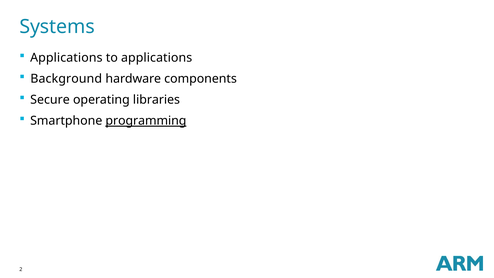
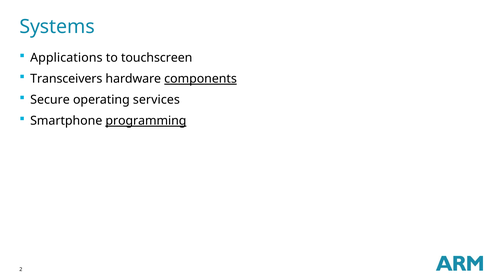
to applications: applications -> touchscreen
Background: Background -> Transceivers
components underline: none -> present
libraries: libraries -> services
